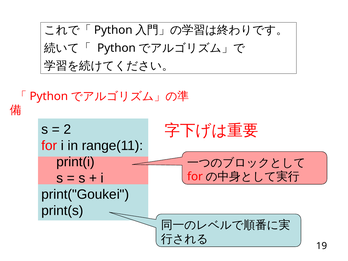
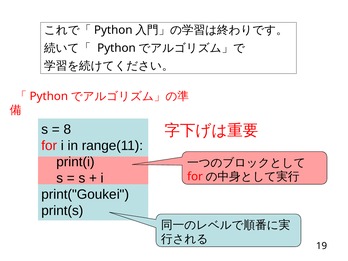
2: 2 -> 8
